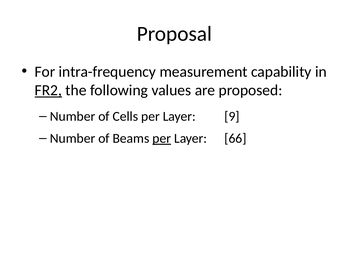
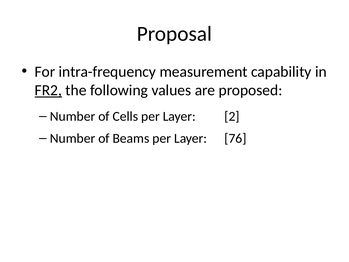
9: 9 -> 2
per at (162, 138) underline: present -> none
66: 66 -> 76
